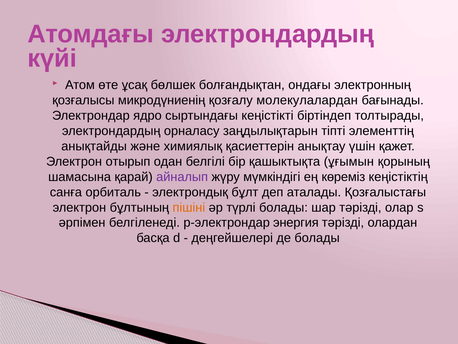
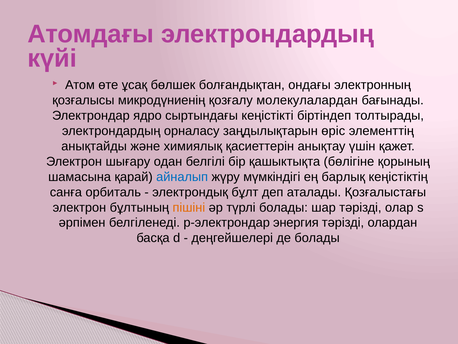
тіпті: тіпті -> өріс
отырып: отырып -> шығару
ұғымын: ұғымын -> бөлігіне
айналып colour: purple -> blue
көреміз: көреміз -> барлық
